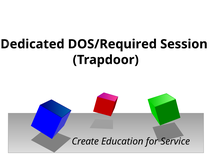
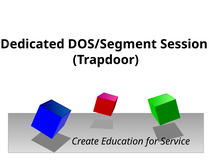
DOS/Required: DOS/Required -> DOS/Segment
